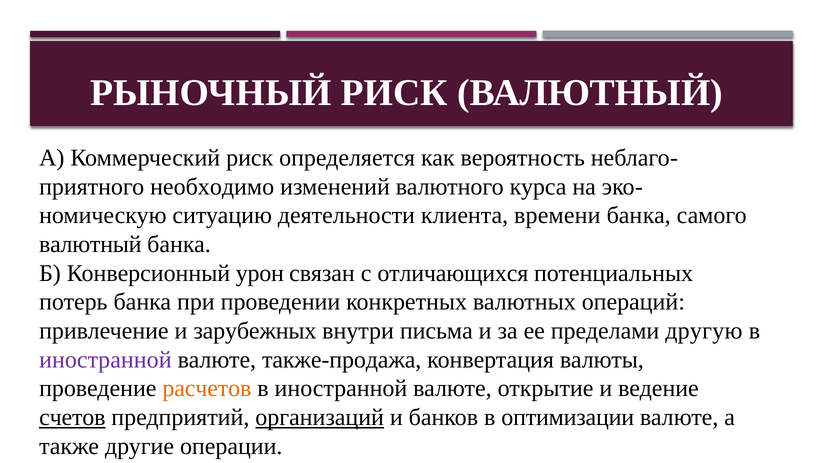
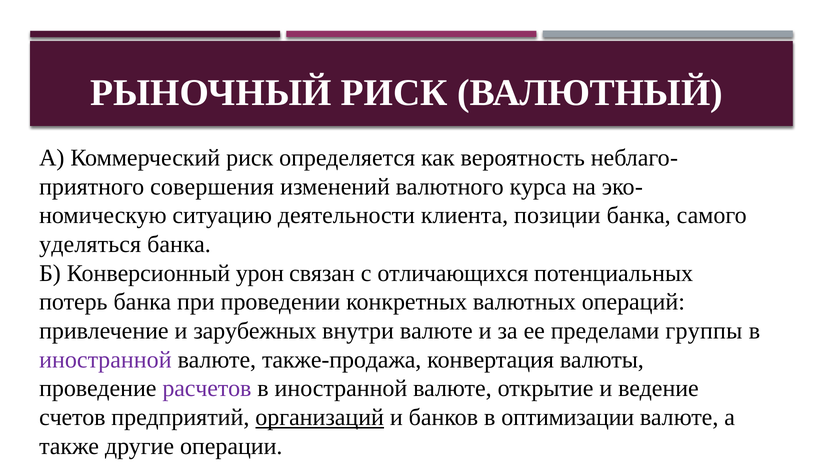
необходимо: необходимо -> совершения
времени: времени -> позиции
валютный at (90, 244): валютный -> уделяться
внутри письма: письма -> валюте
другую: другую -> группы
расчетов colour: orange -> purple
счетов underline: present -> none
